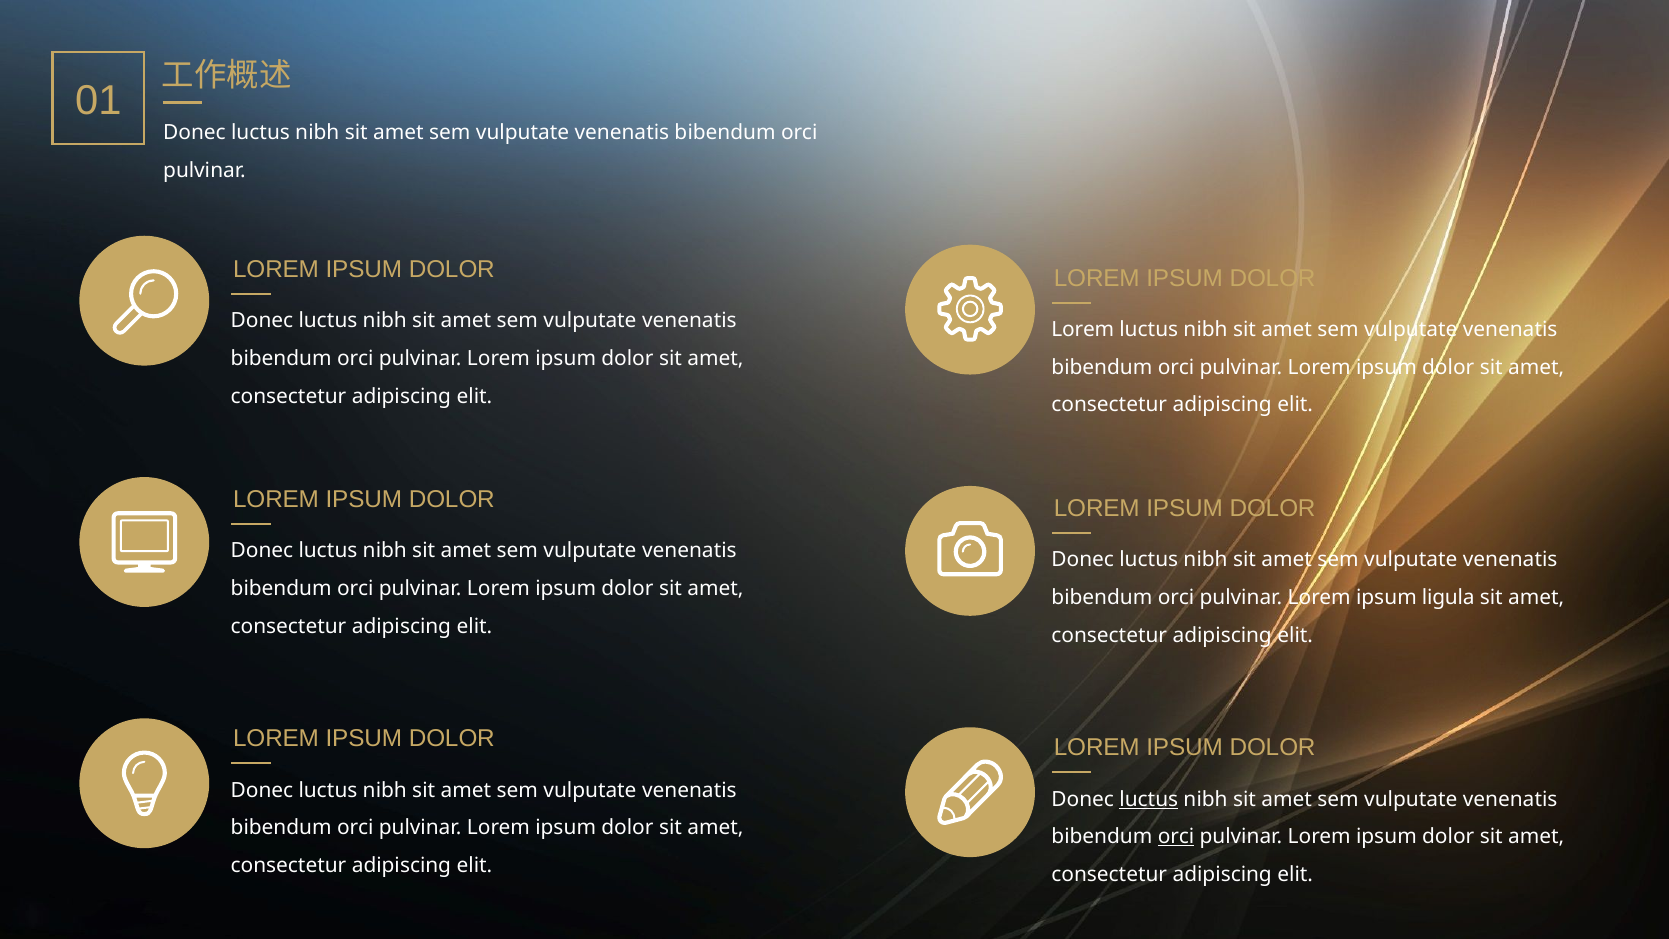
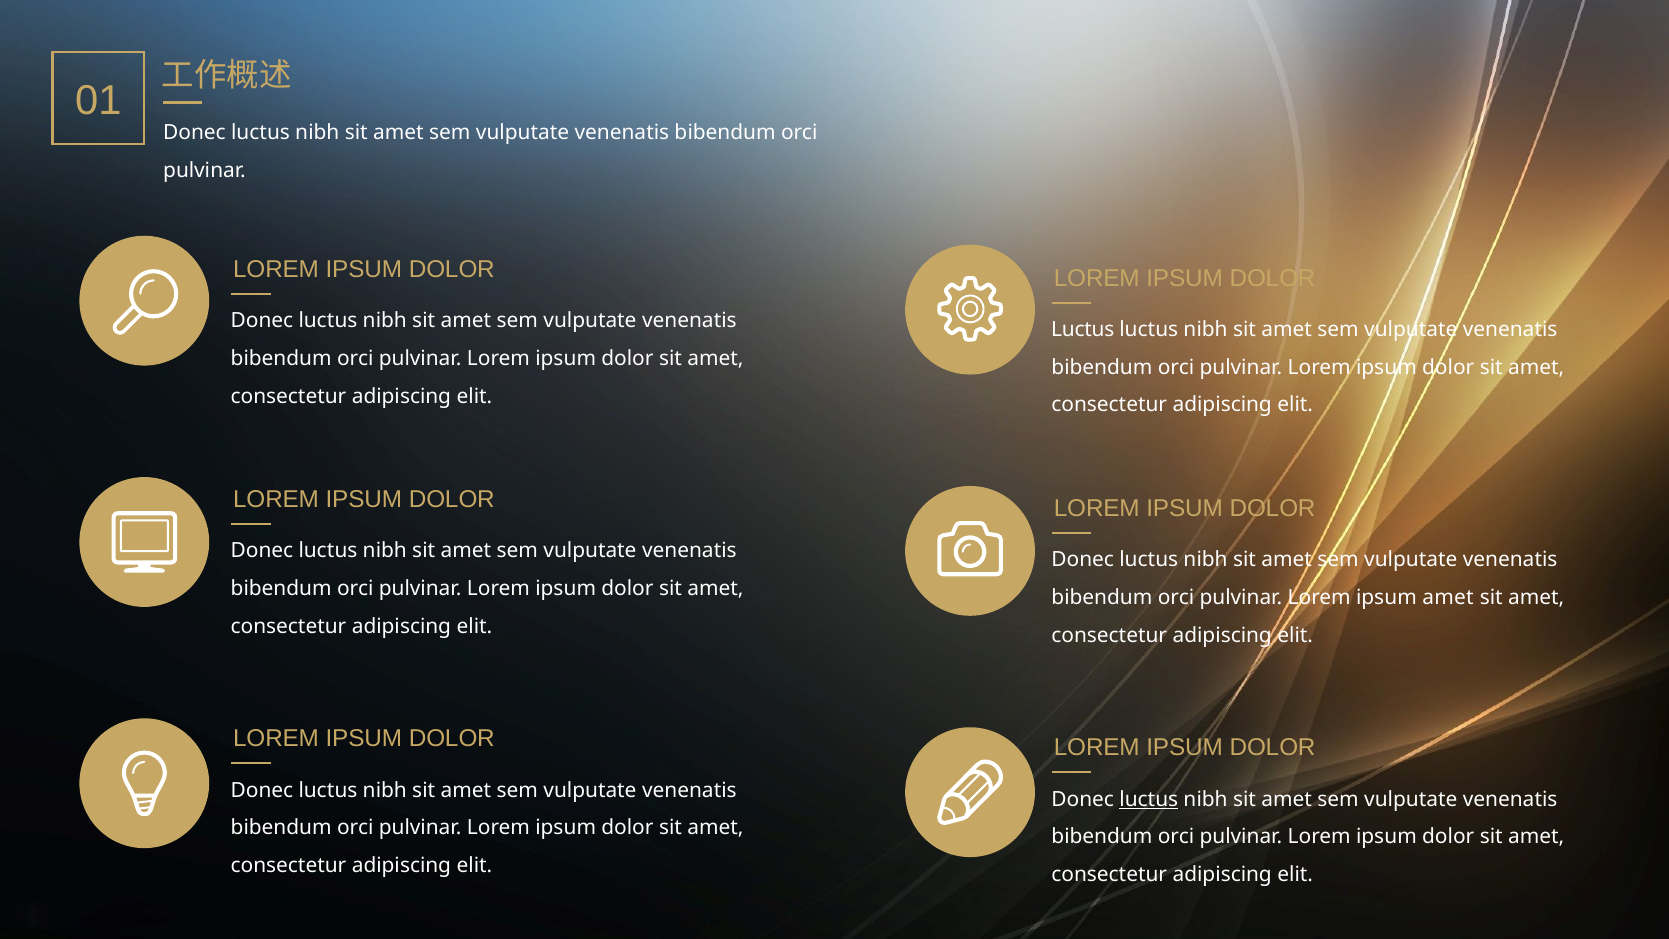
Lorem at (1083, 330): Lorem -> Luctus
ipsum ligula: ligula -> amet
orci at (1176, 837) underline: present -> none
